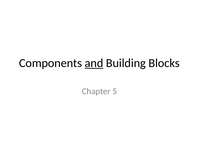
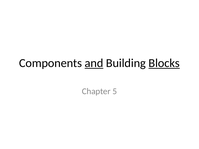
Blocks underline: none -> present
